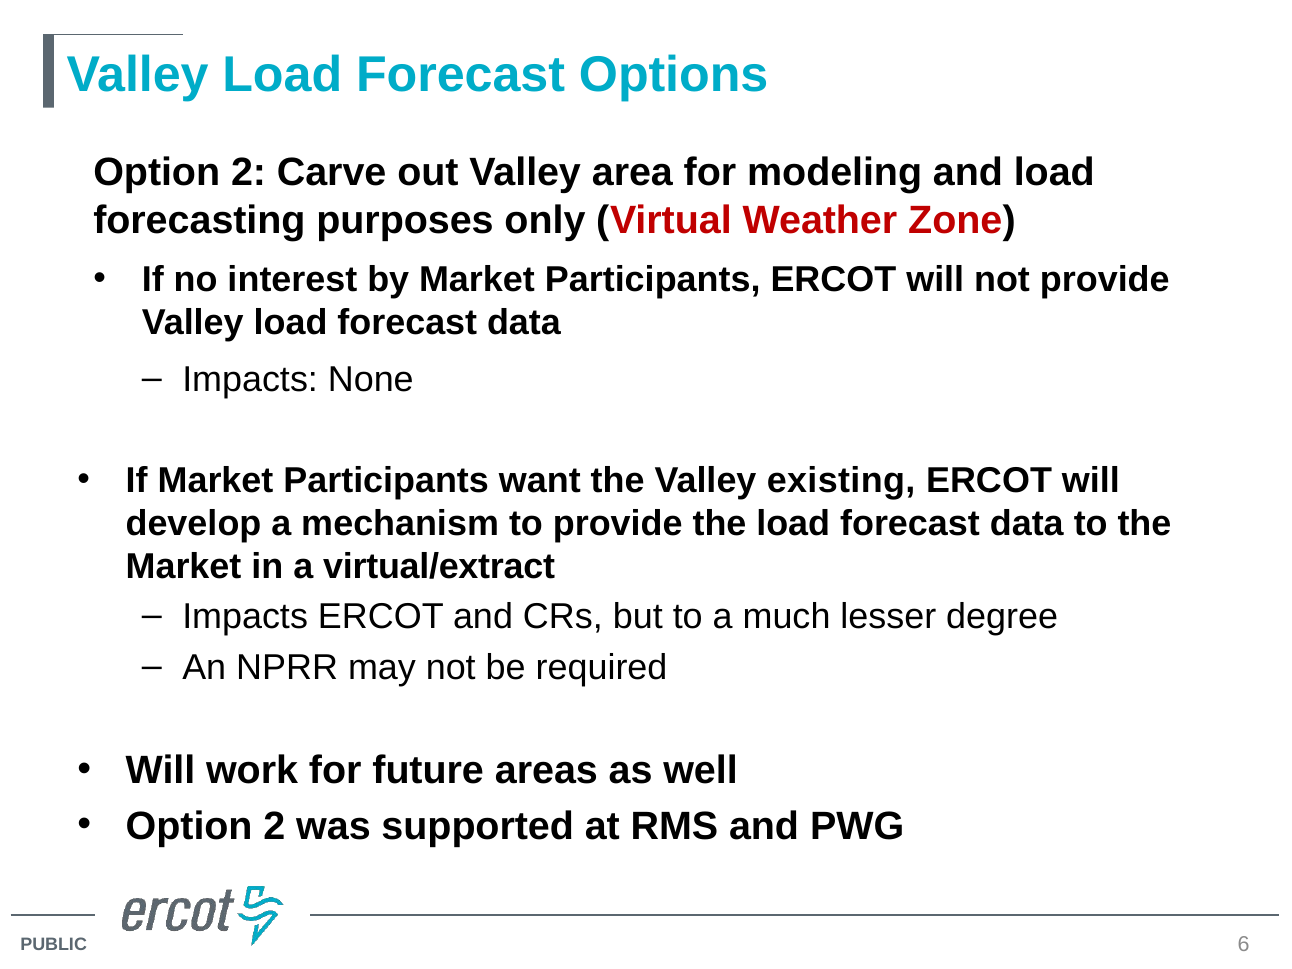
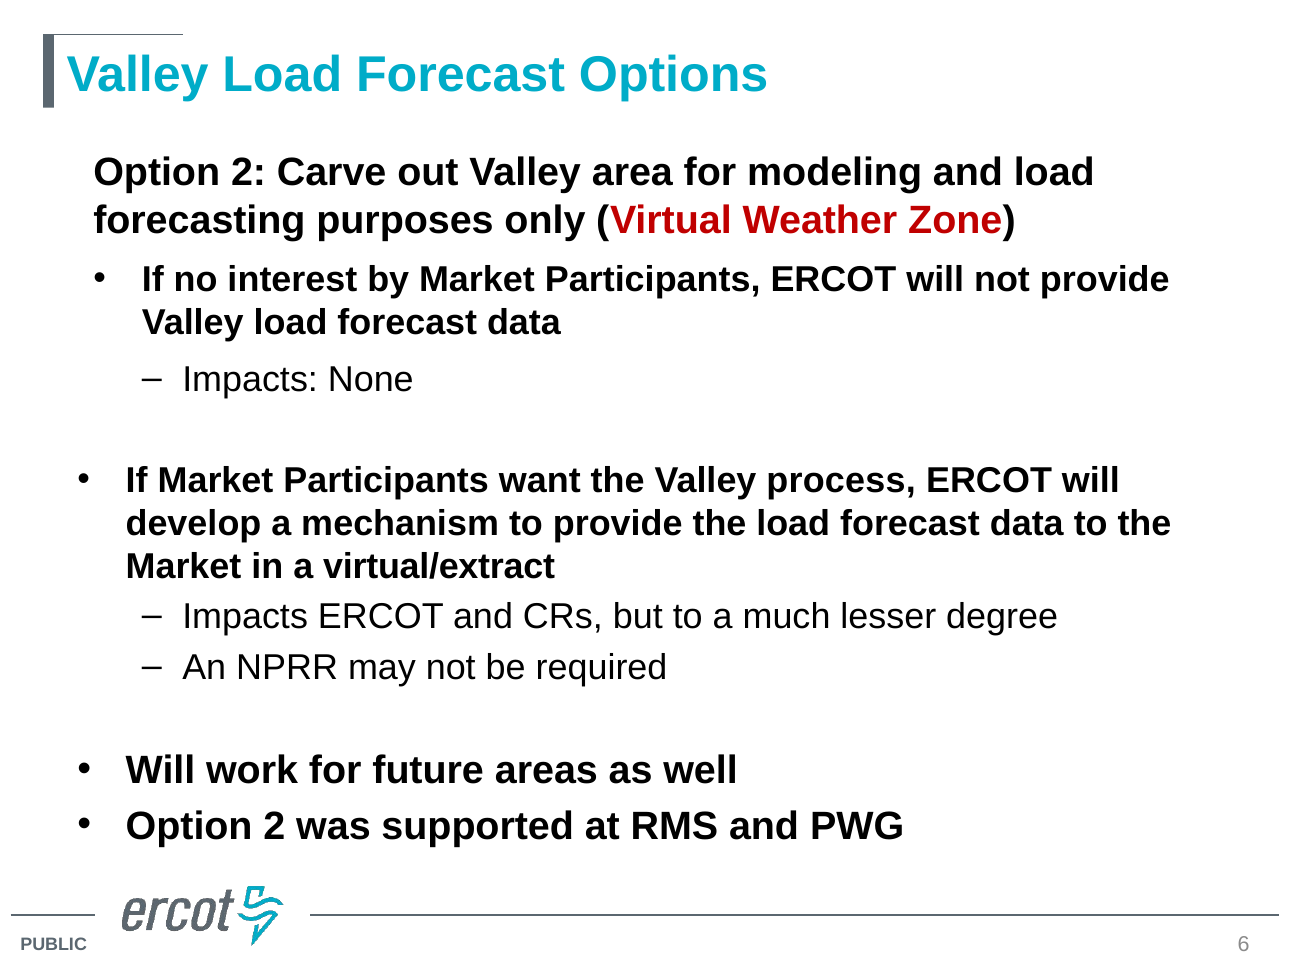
existing: existing -> process
